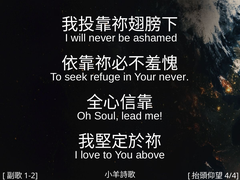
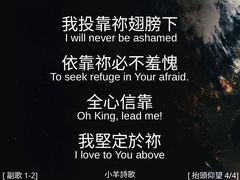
Your never: never -> afraid
Soul: Soul -> King
